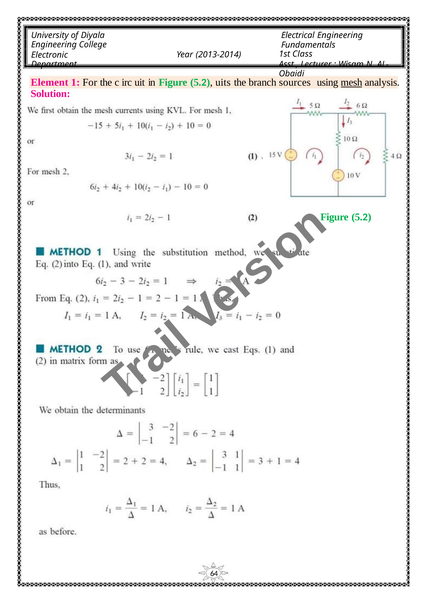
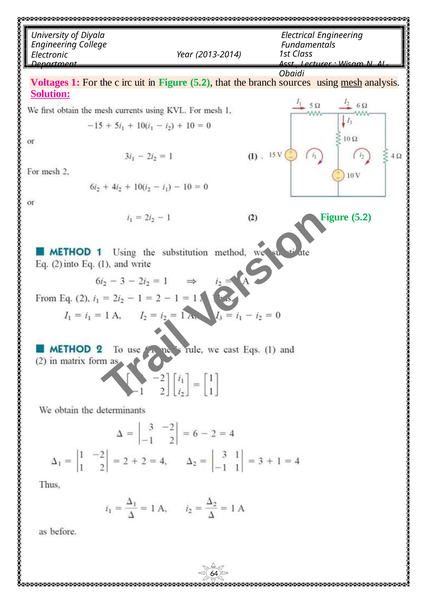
Element: Element -> Voltages
uits: uits -> that
Solution underline: none -> present
